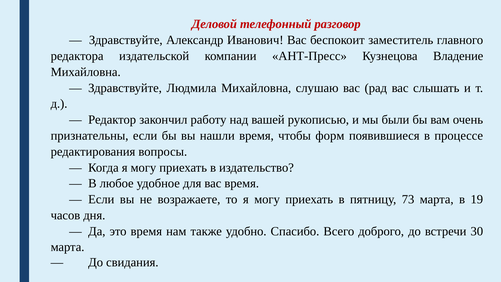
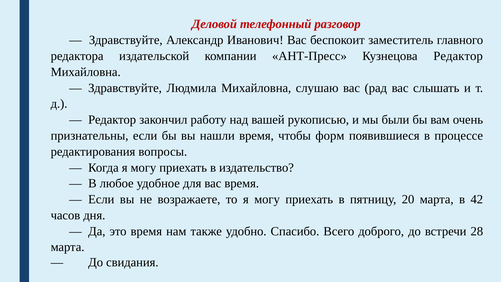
Кузнецова Владение: Владение -> Редактор
73: 73 -> 20
19: 19 -> 42
30: 30 -> 28
